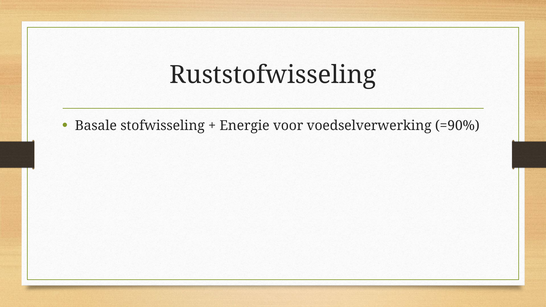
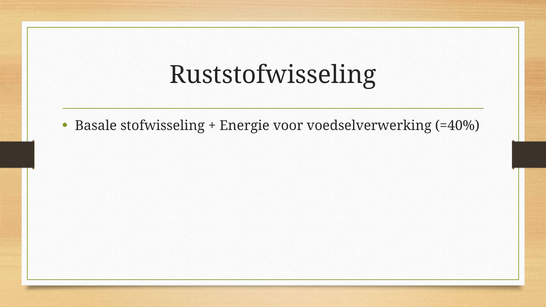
=90%: =90% -> =40%
